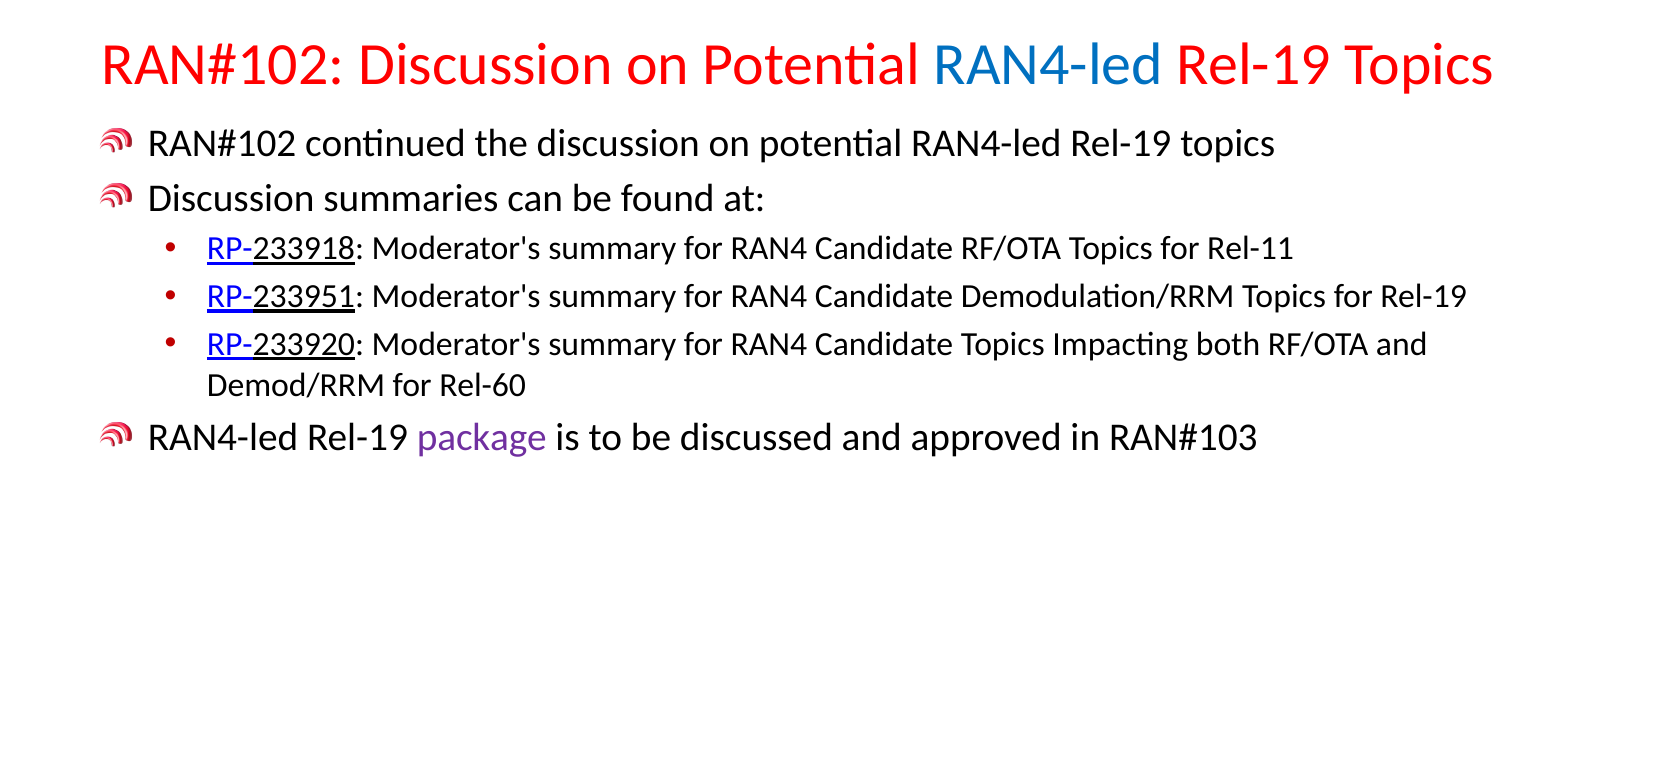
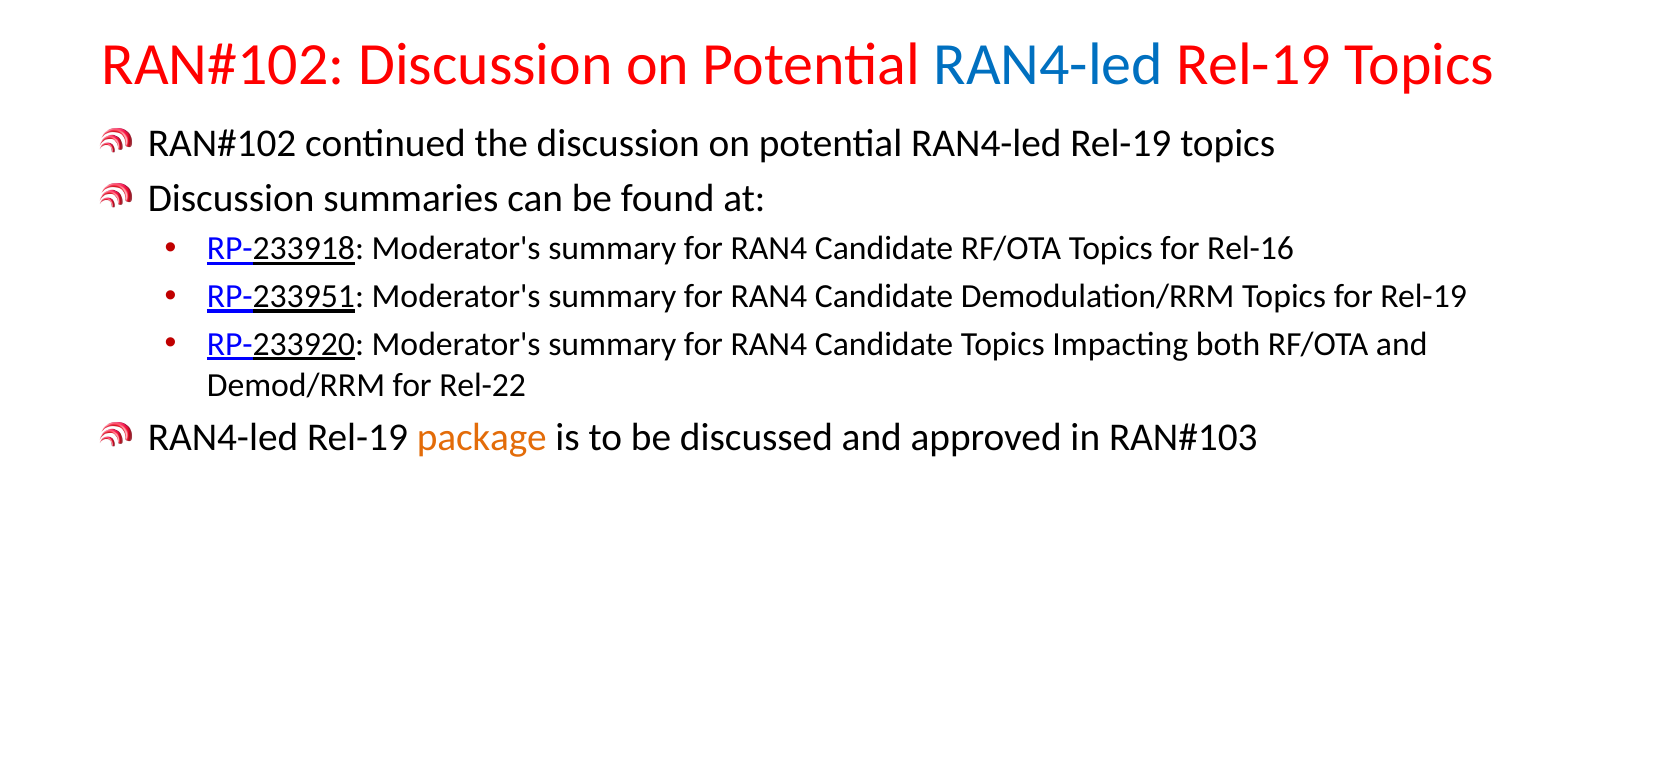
Rel-11: Rel-11 -> Rel-16
Rel-60: Rel-60 -> Rel-22
package colour: purple -> orange
